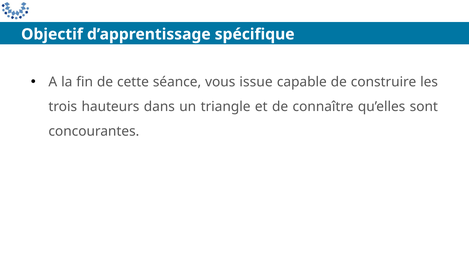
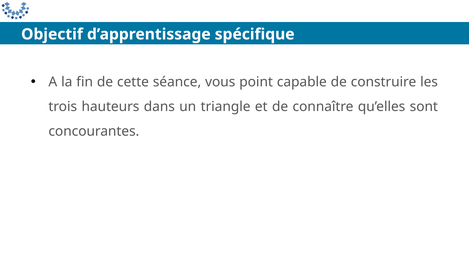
issue: issue -> point
